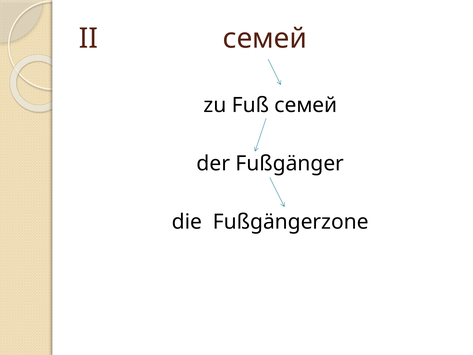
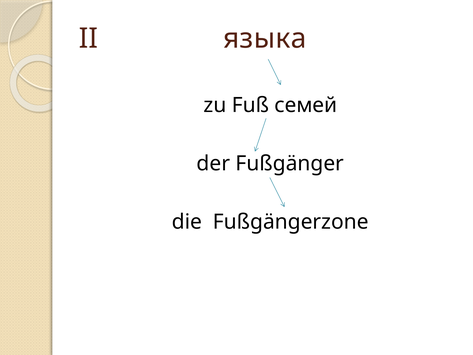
II семей: семей -> языка
